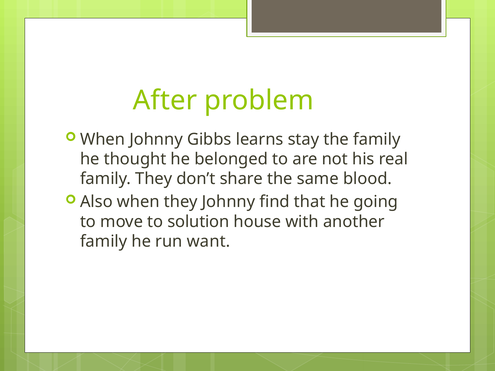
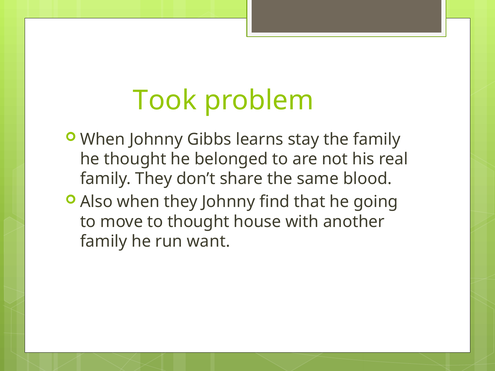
After: After -> Took
to solution: solution -> thought
